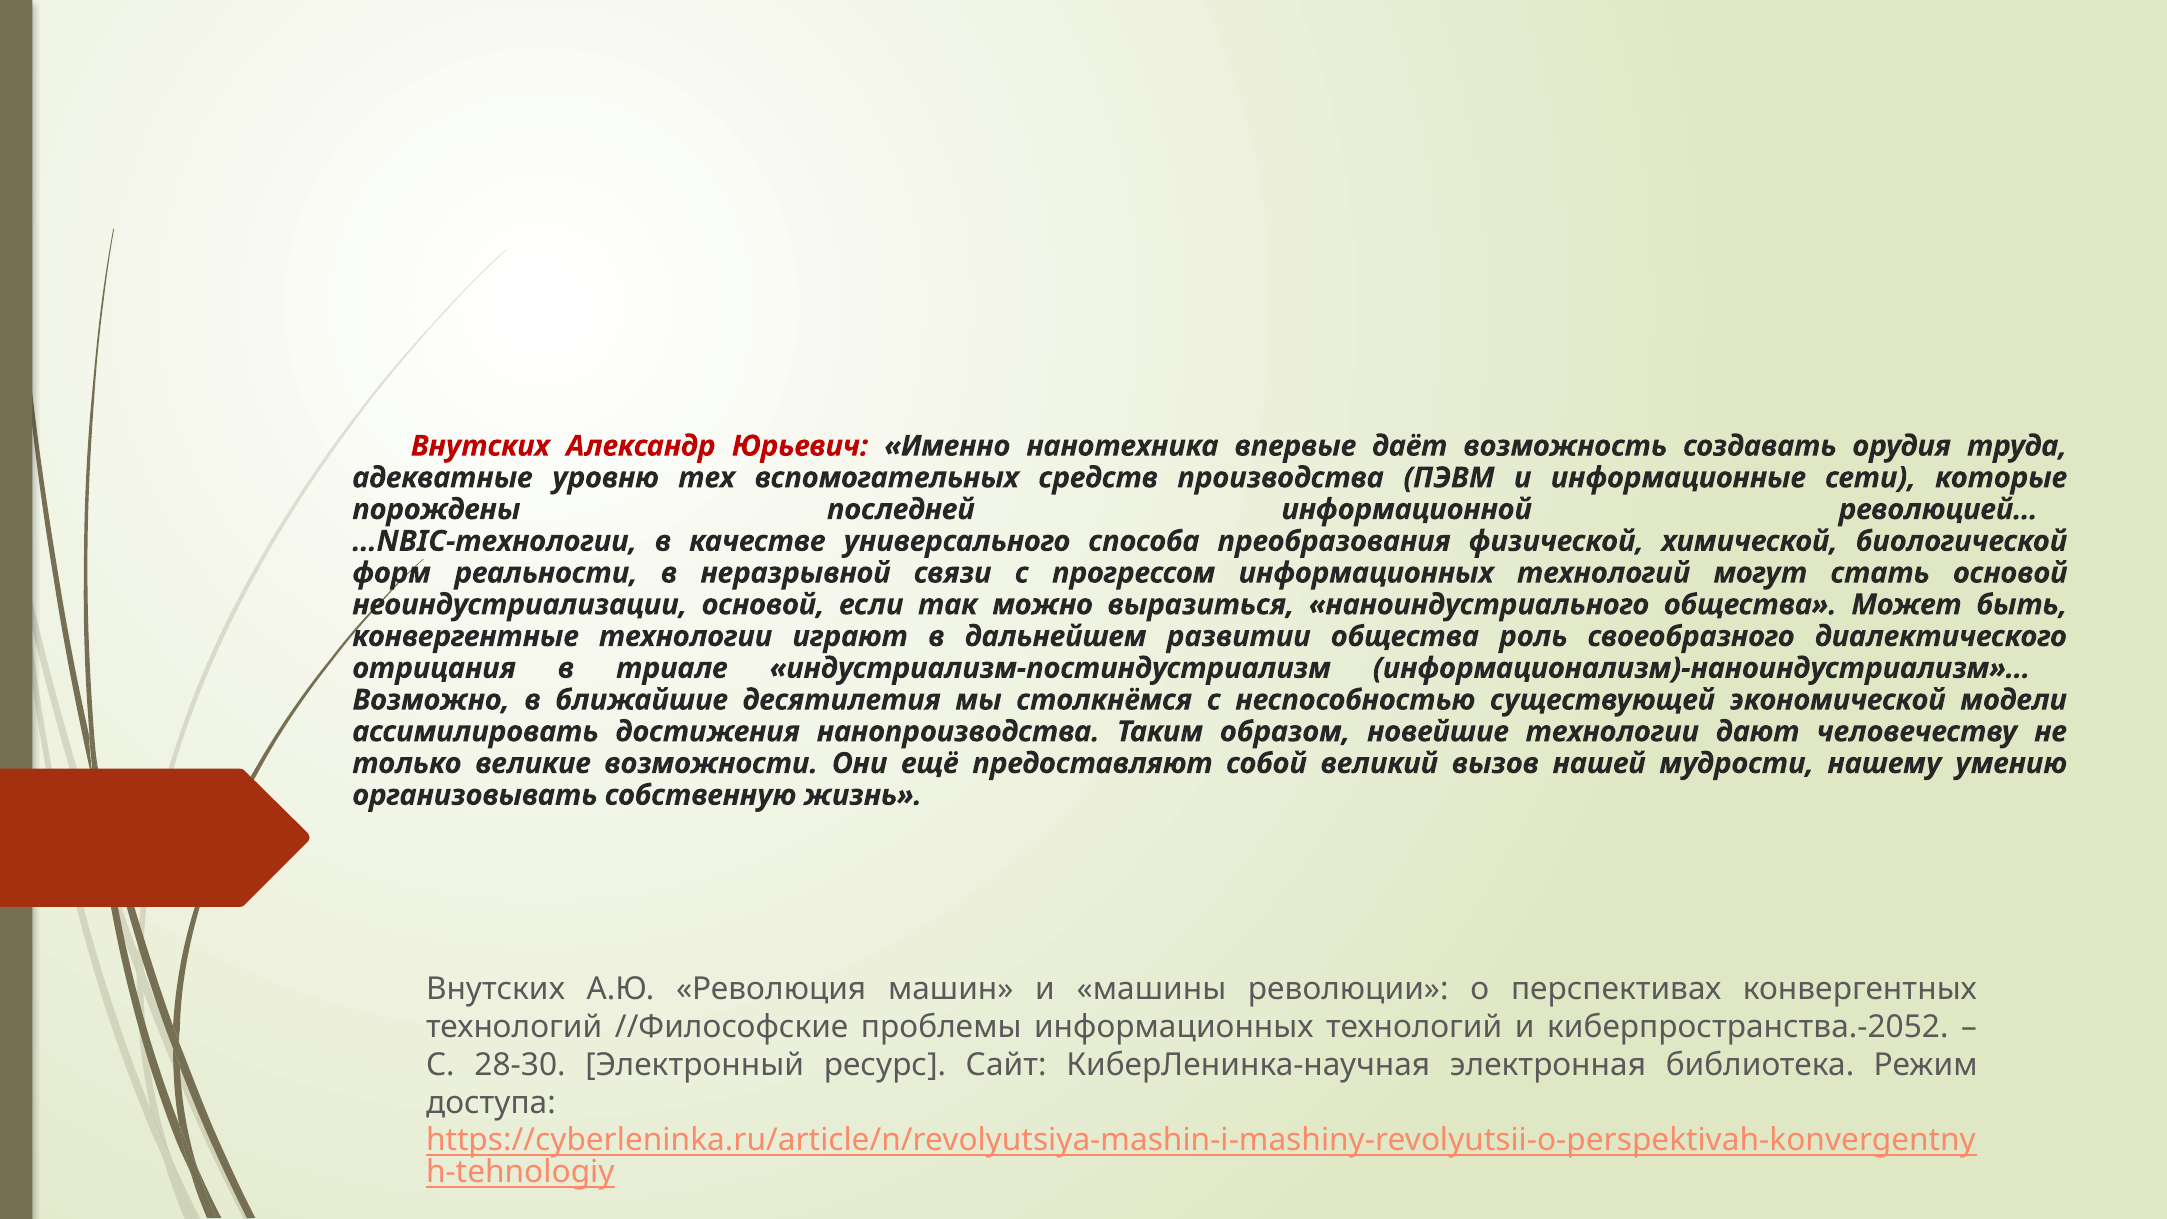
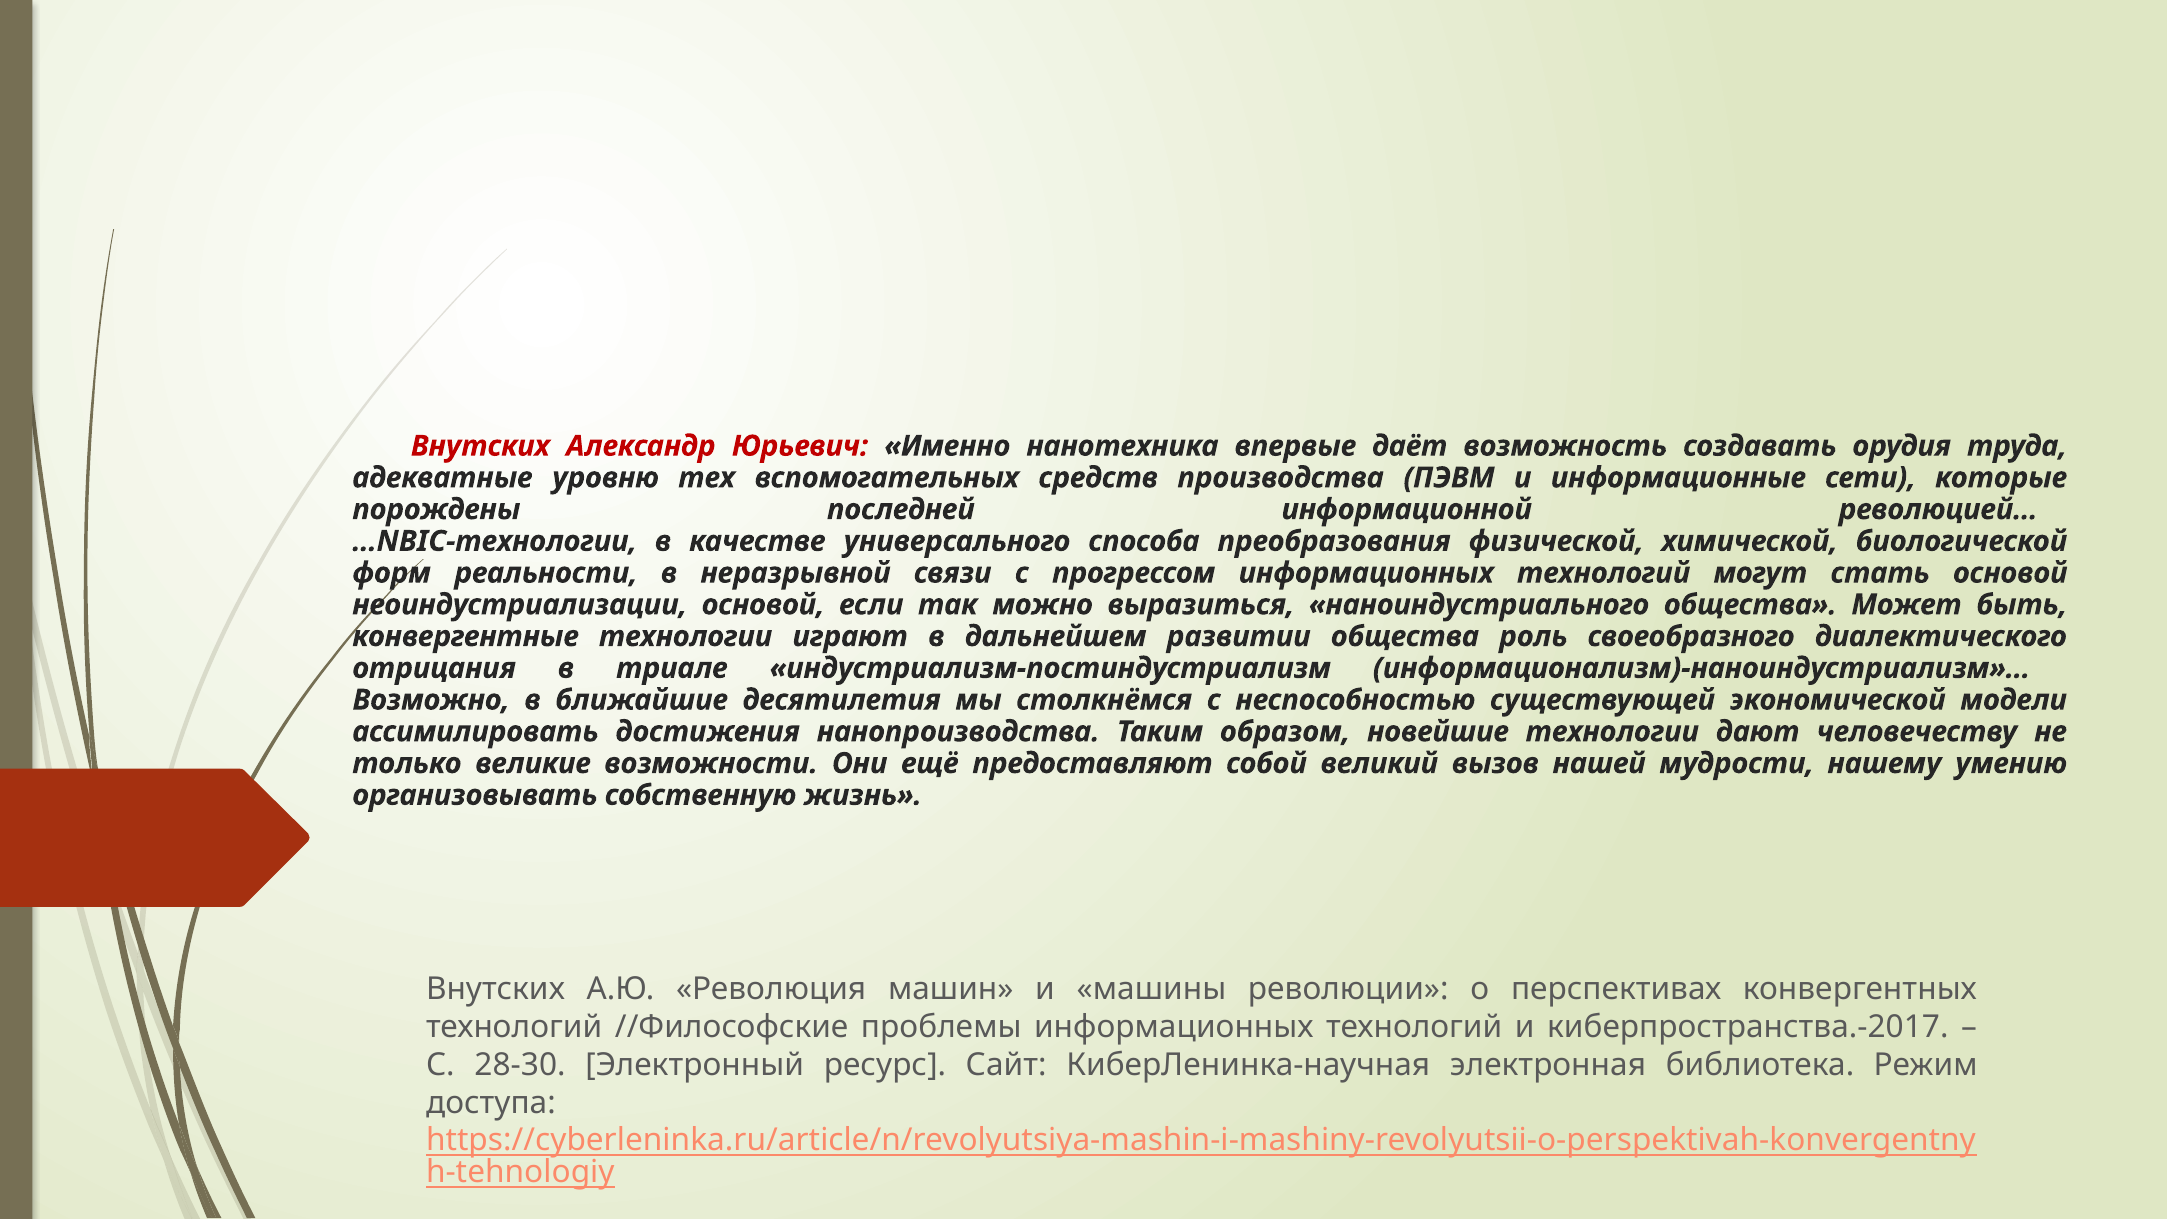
киберпространства.-2052: киберпространства.-2052 -> киберпространства.-2017
